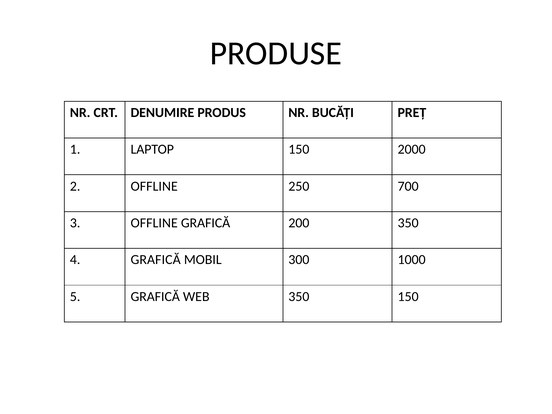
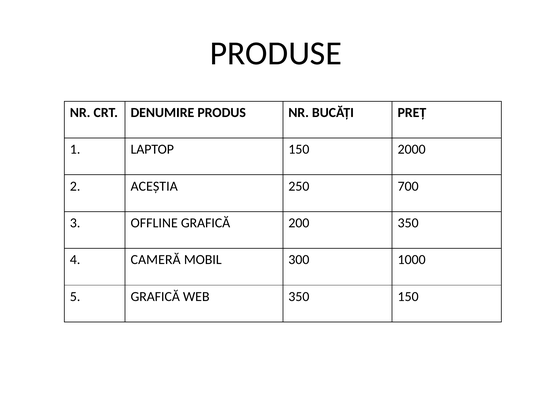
2 OFFLINE: OFFLINE -> ACEȘTIA
4 GRAFICĂ: GRAFICĂ -> CAMERĂ
